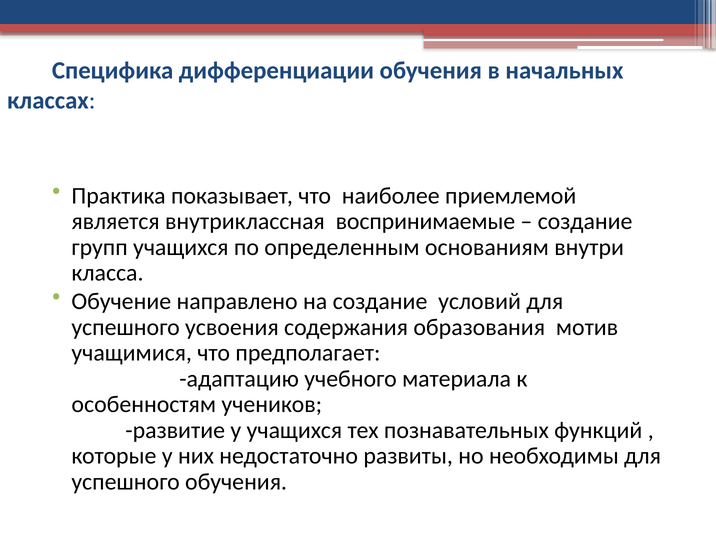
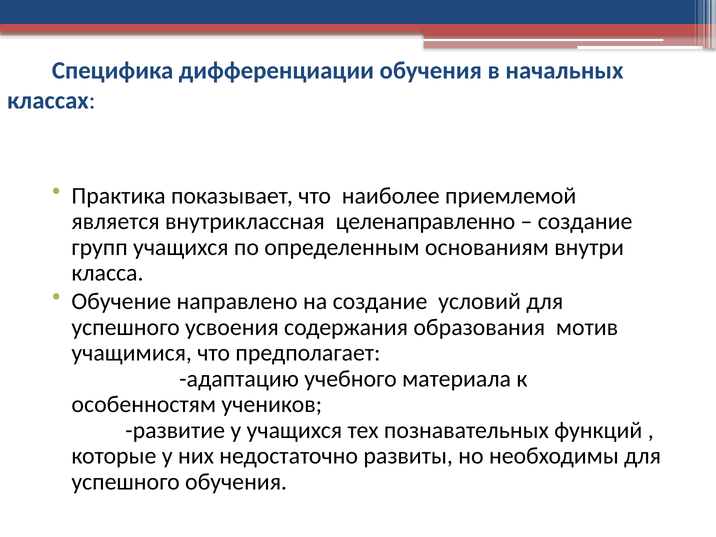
воспринимаемые: воспринимаемые -> целенаправленно
